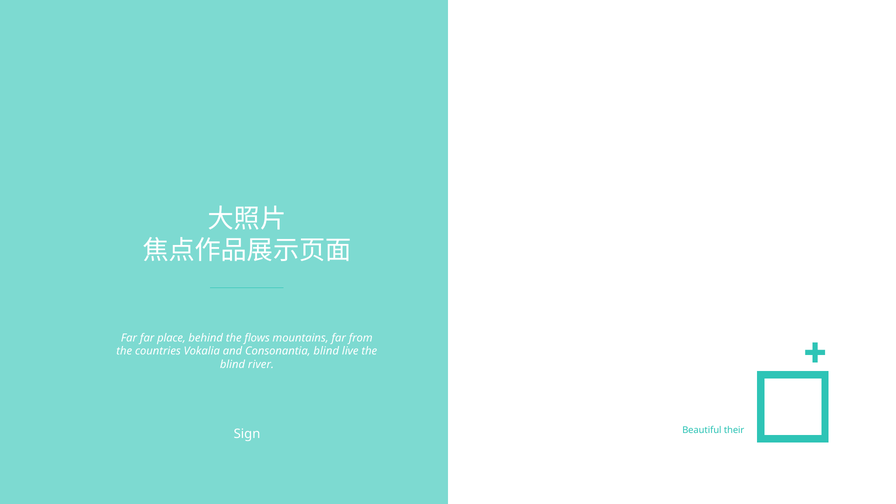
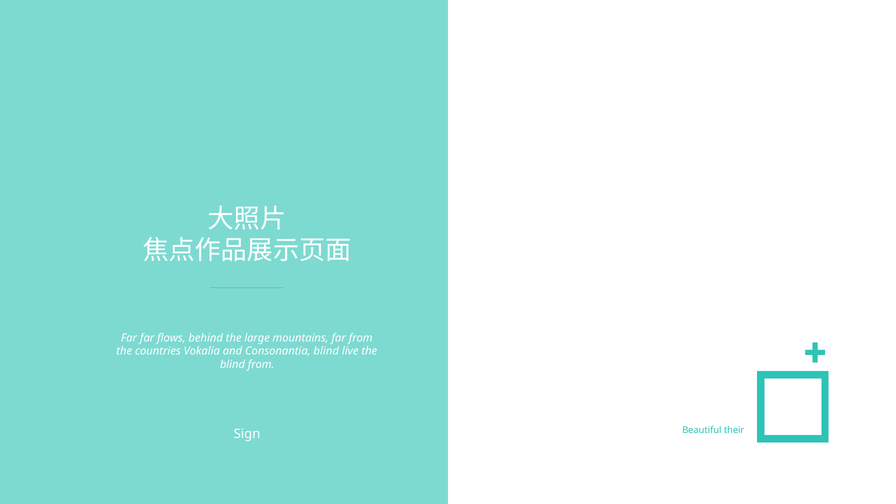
place: place -> flows
flows: flows -> large
blind river: river -> from
